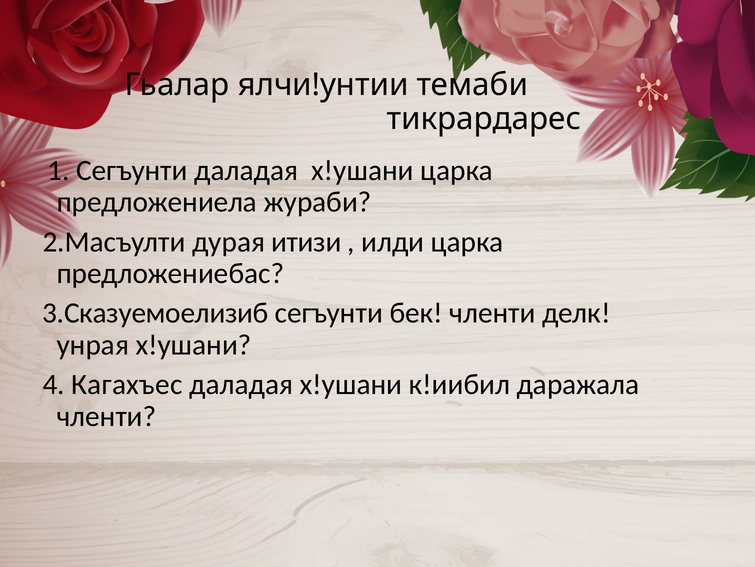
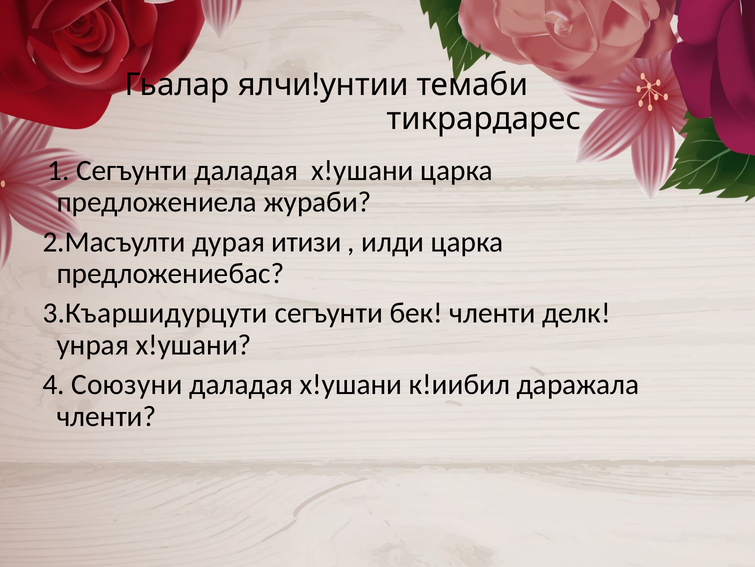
3.Сказуемоелизиб: 3.Сказуемоелизиб -> 3.Къаршидурцути
Кагахъес: Кагахъес -> Союзуни
